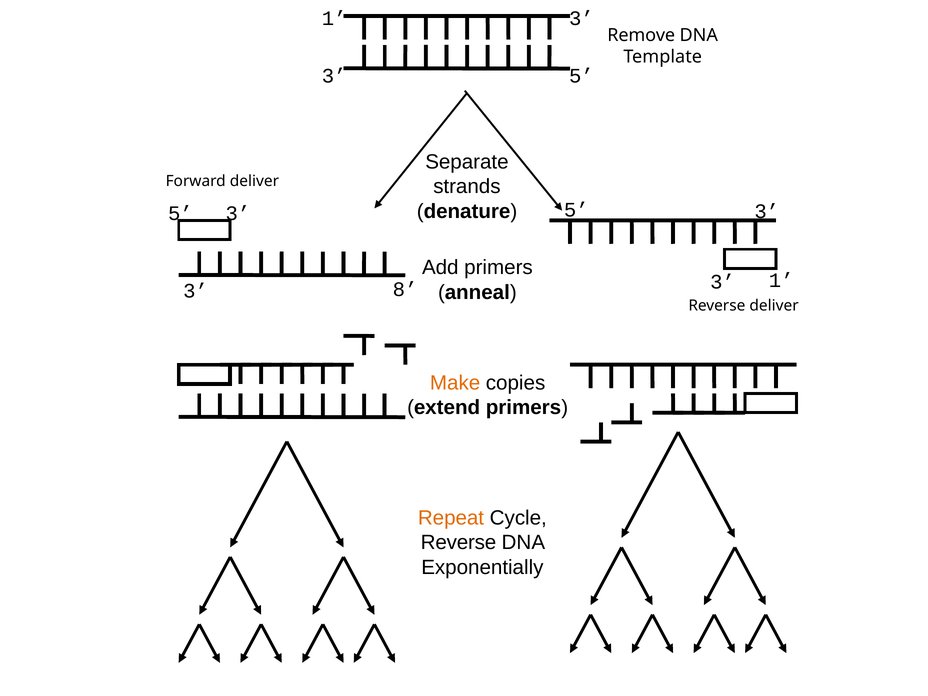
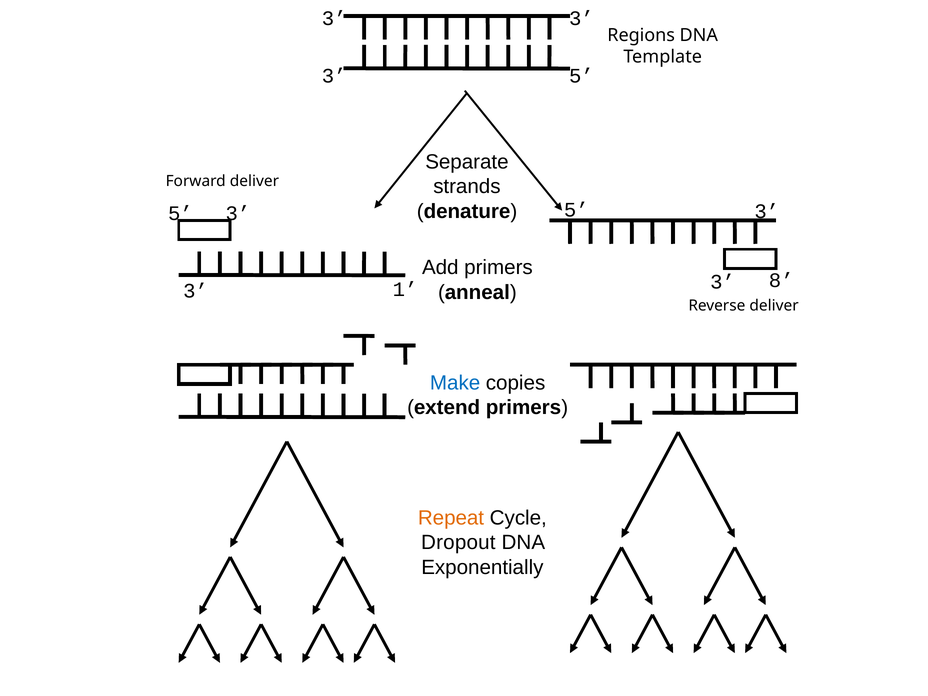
1 at (334, 18): 1 -> 3
Remove: Remove -> Regions
1 at (781, 280): 1 -> 8
8: 8 -> 1
Make colour: orange -> blue
Reverse at (459, 542): Reverse -> Dropout
